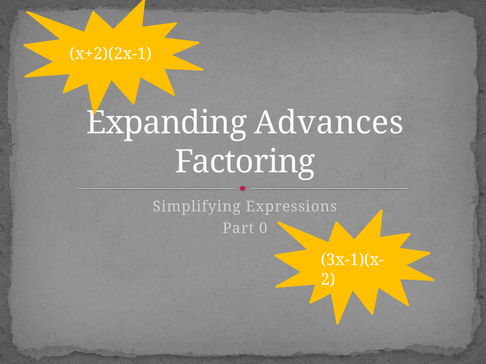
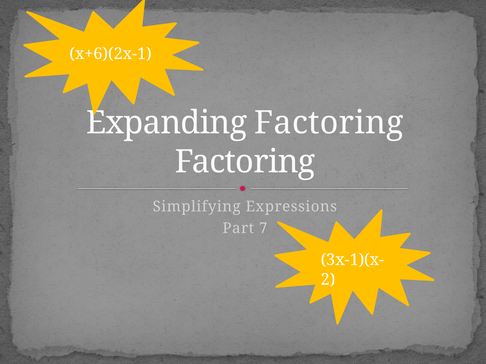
x+2)(2x-1: x+2)(2x-1 -> x+6)(2x-1
Expanding Advances: Advances -> Factoring
0: 0 -> 7
